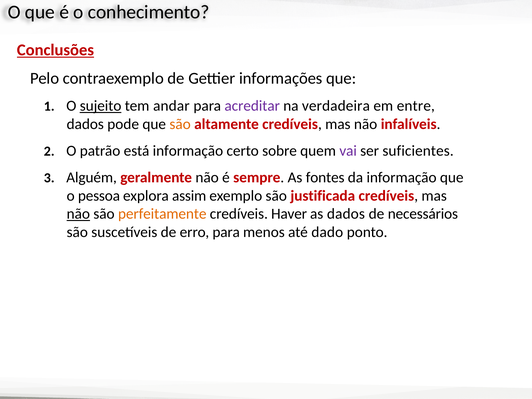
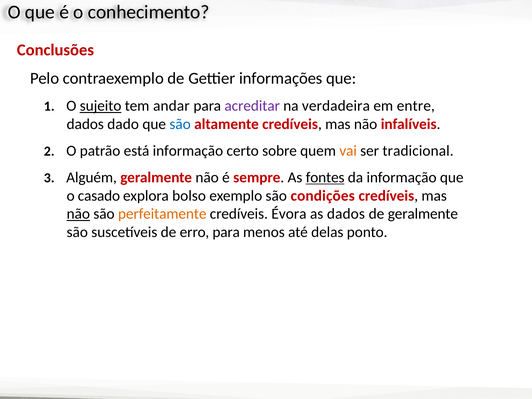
Conclusões underline: present -> none
pode: pode -> dado
são at (180, 124) colour: orange -> blue
vai colour: purple -> orange
suficientes: suficientes -> tradicional
fontes underline: none -> present
pessoa: pessoa -> casado
assim: assim -> bolso
justificada: justificada -> condições
Haver: Haver -> Évora
de necessários: necessários -> geralmente
dado: dado -> delas
